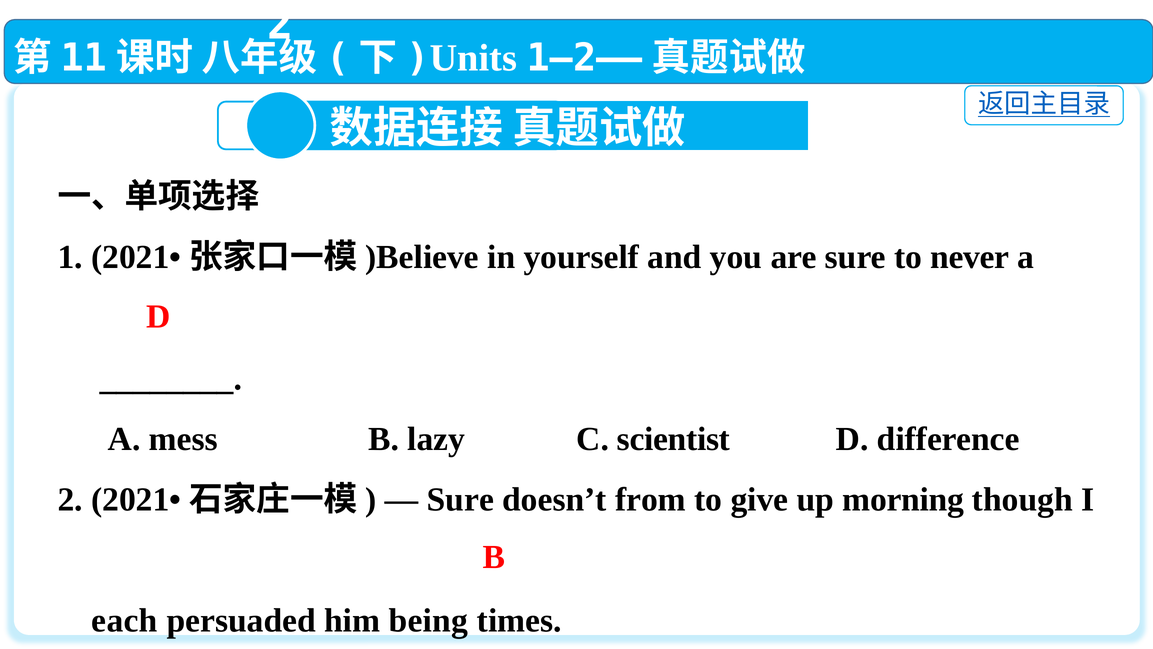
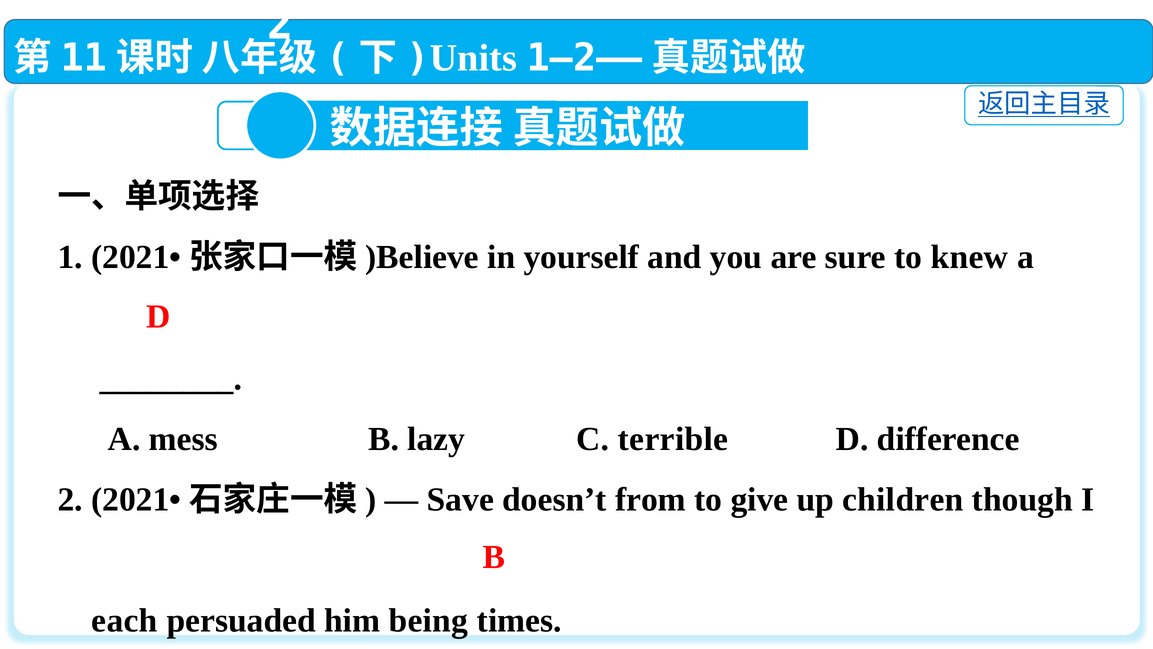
never: never -> knew
scientist: scientist -> terrible
Sure at (460, 499): Sure -> Save
morning: morning -> children
